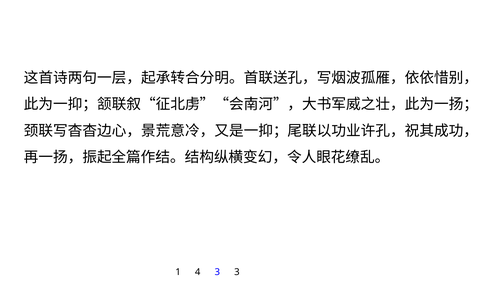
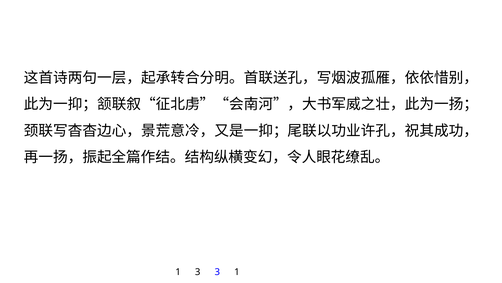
1 4: 4 -> 3
3 3: 3 -> 1
